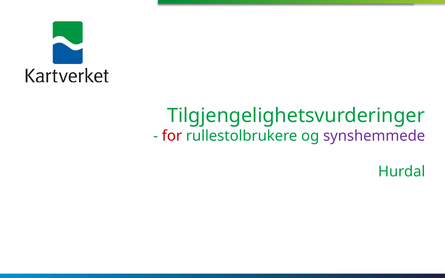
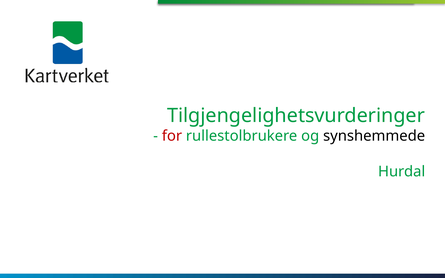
synshemmede colour: purple -> black
